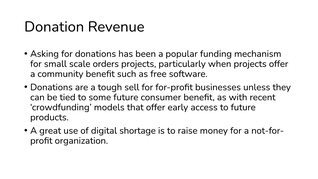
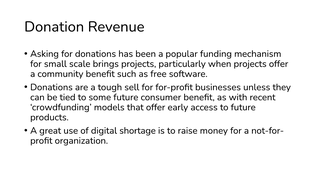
orders: orders -> brings
